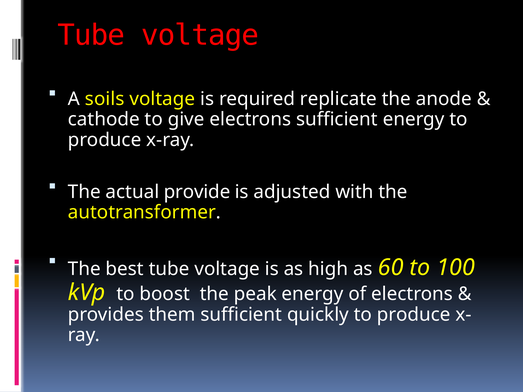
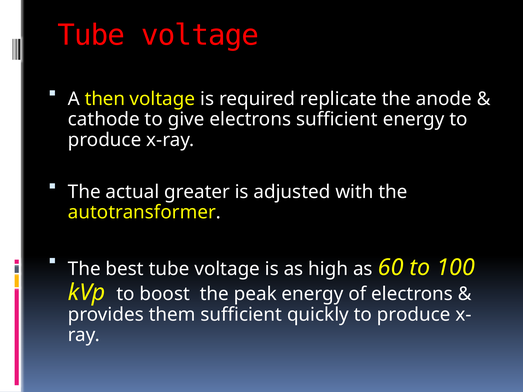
soils: soils -> then
provide: provide -> greater
